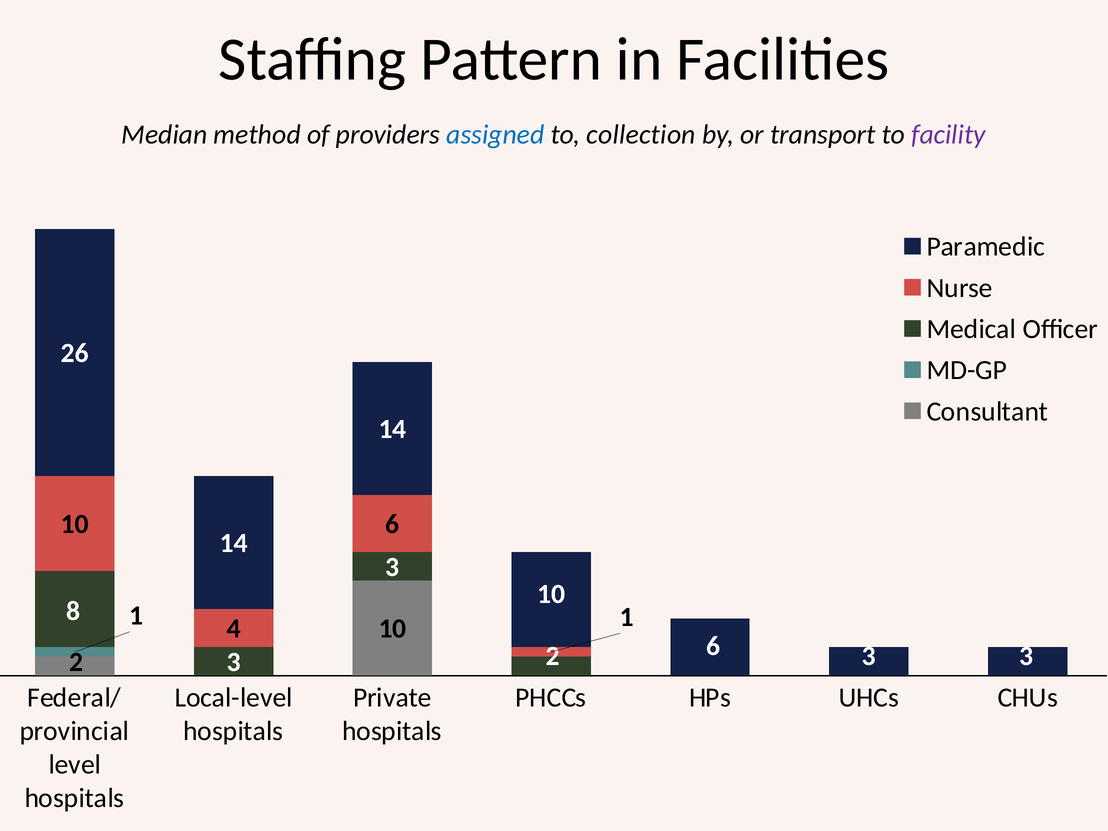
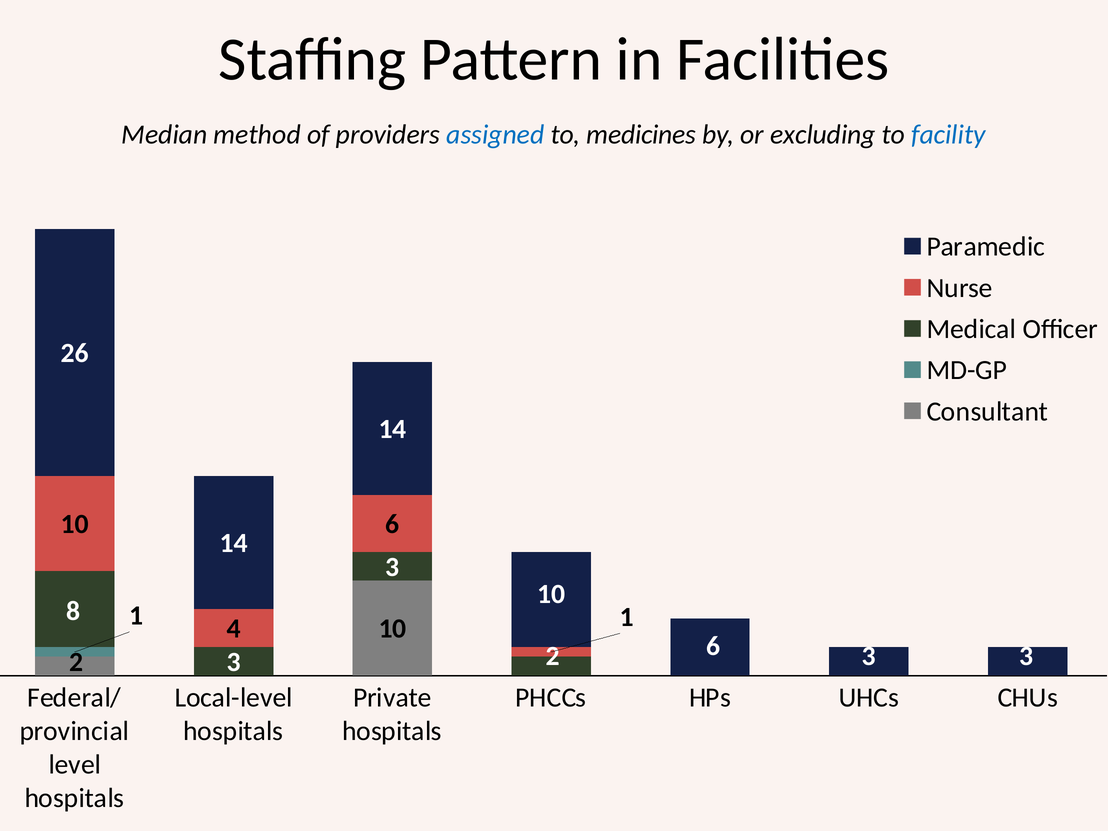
collection: collection -> medicines
transport: transport -> excluding
facility colour: purple -> blue
